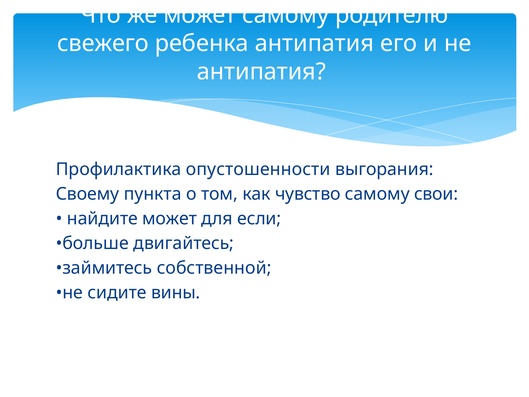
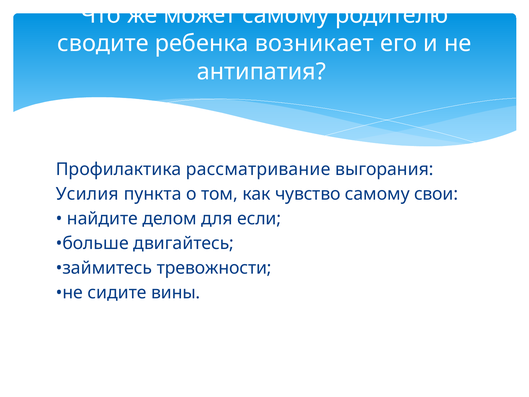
свежего: свежего -> сводите
ребенка антипатия: антипатия -> возникает
опустошенности: опустошенности -> рассматривание
Своему: Своему -> Усилия
найдите может: может -> делом
собственной: собственной -> тревожности
